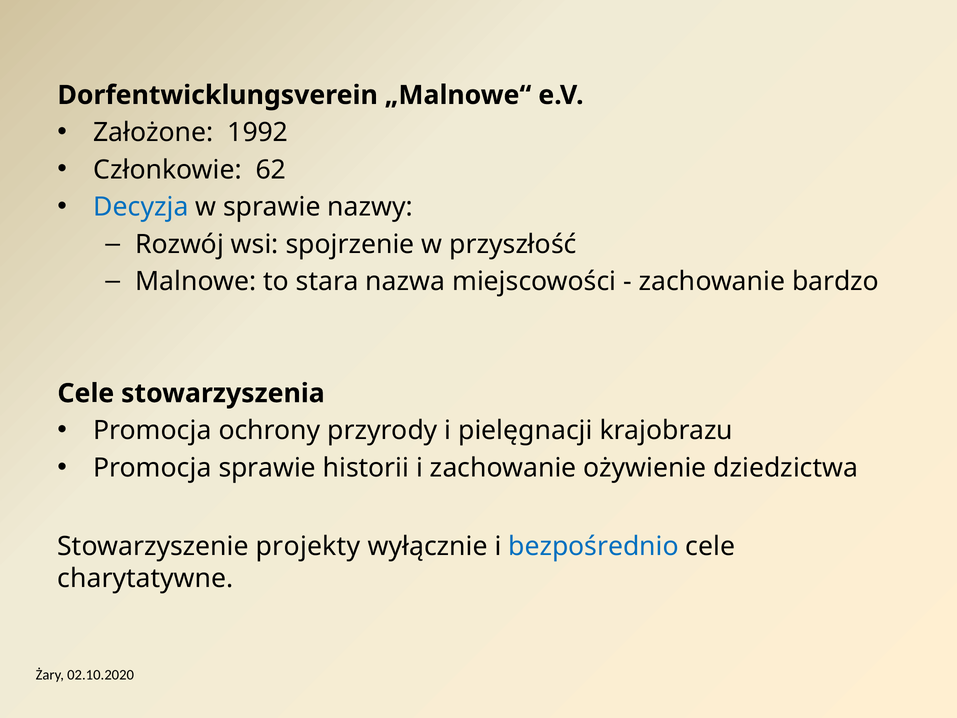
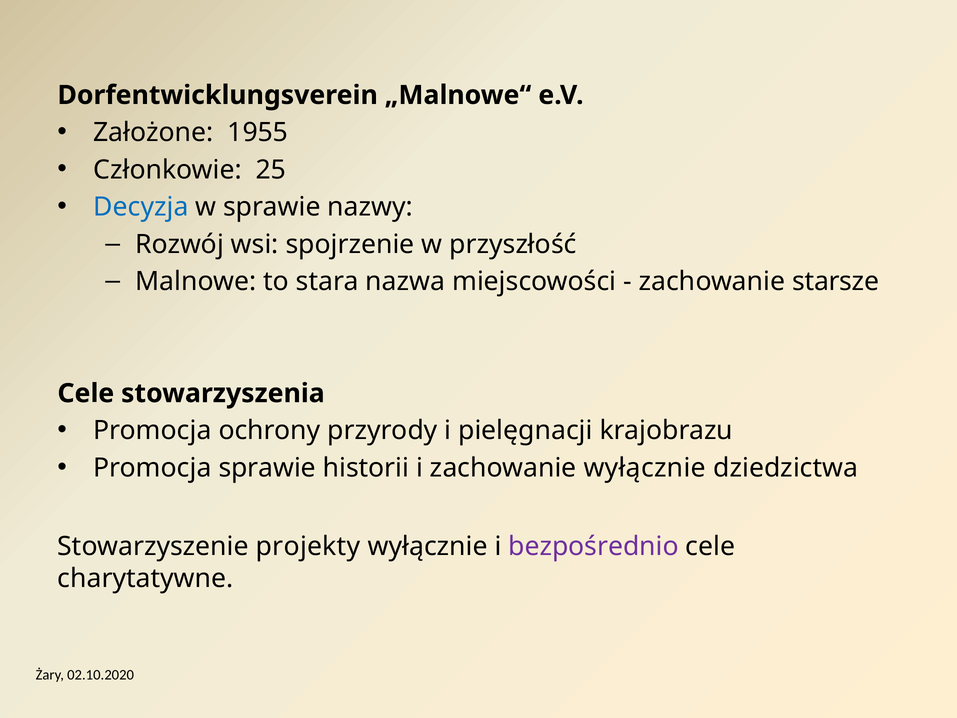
1992: 1992 -> 1955
62: 62 -> 25
bardzo: bardzo -> starsze
zachowanie ożywienie: ożywienie -> wyłącznie
bezpośrednio colour: blue -> purple
